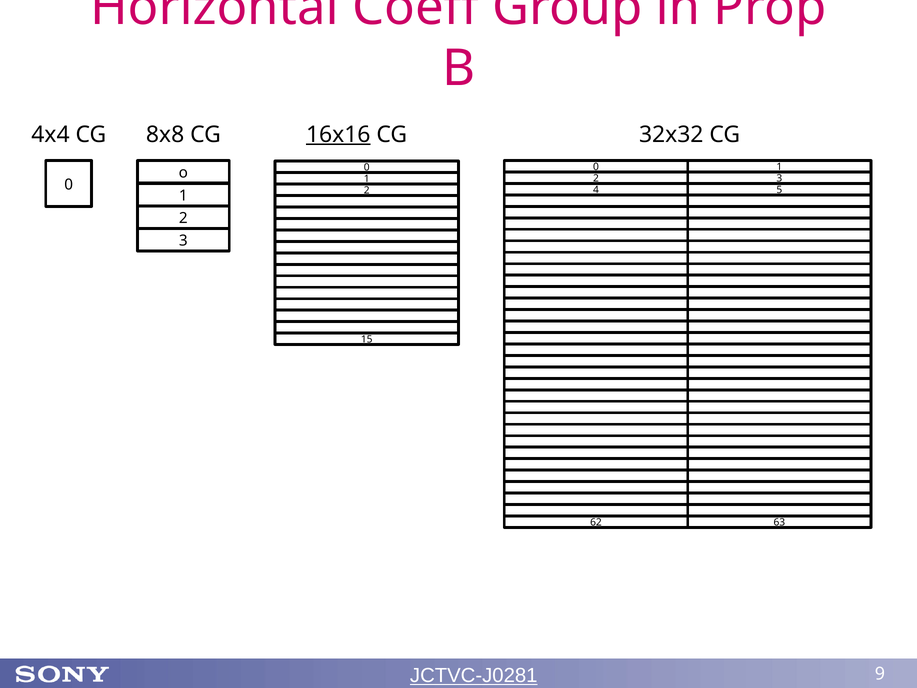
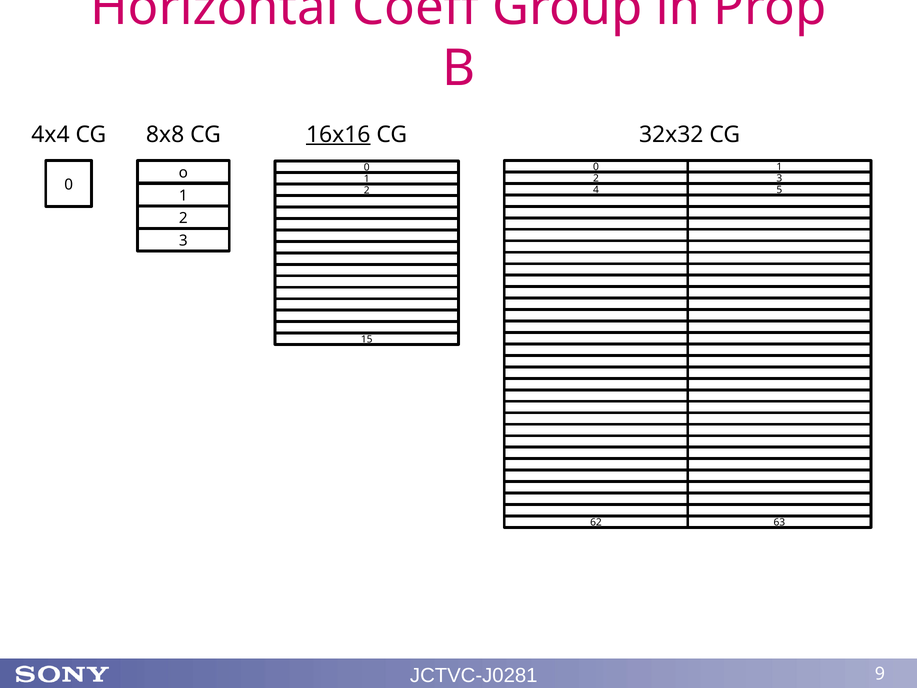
JCTVC-J0281 underline: present -> none
